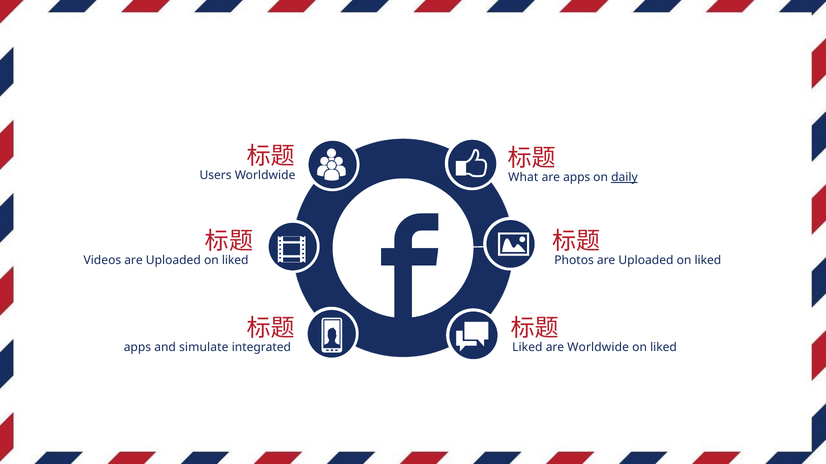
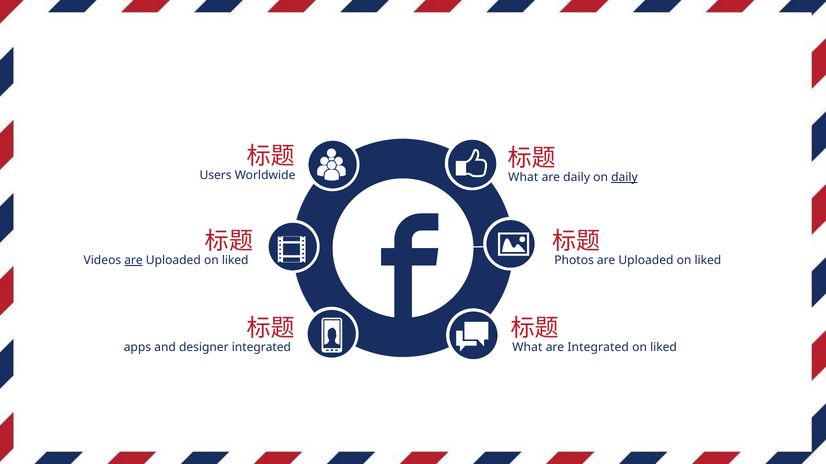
are apps: apps -> daily
are at (133, 261) underline: none -> present
Liked at (527, 348): Liked -> What
are Worldwide: Worldwide -> Integrated
simulate: simulate -> designer
